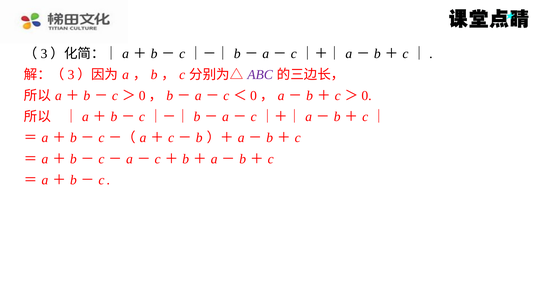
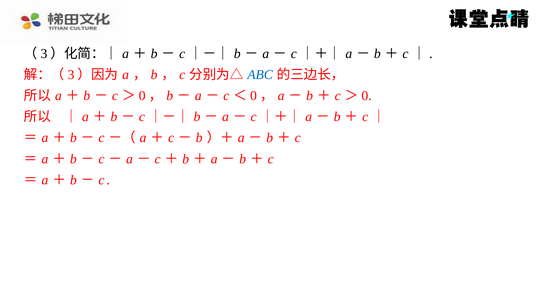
ABC colour: purple -> blue
